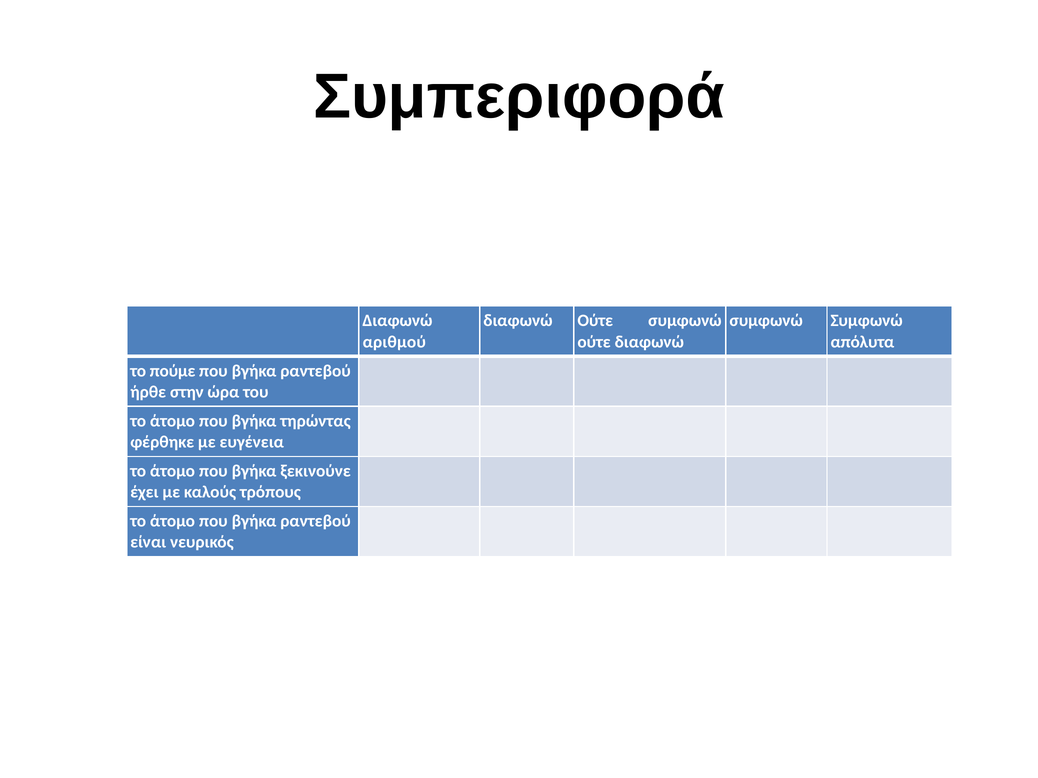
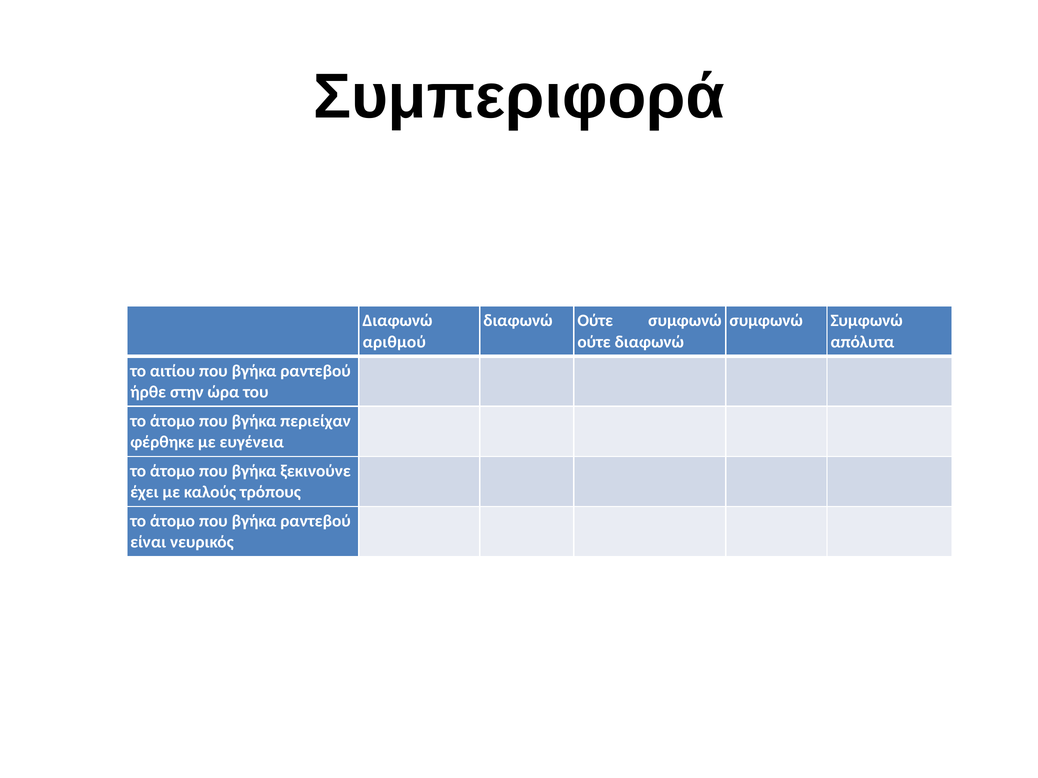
πούμε: πούμε -> αιτίου
τηρώντας: τηρώντας -> περιείχαν
